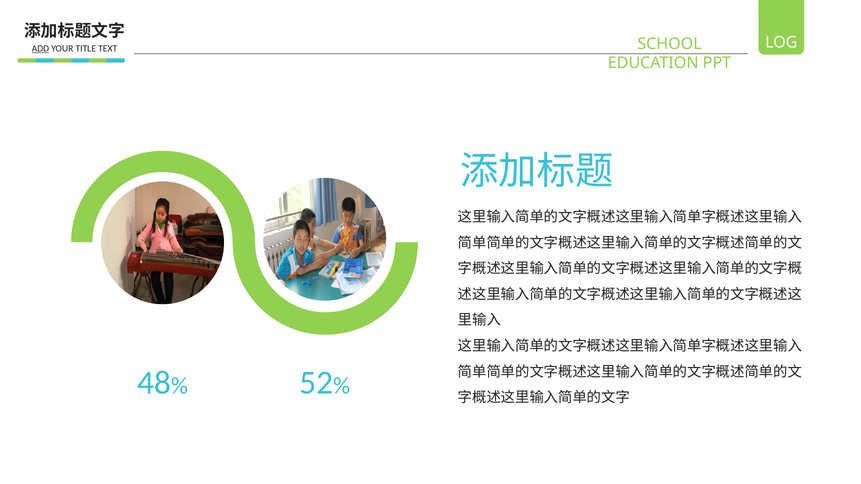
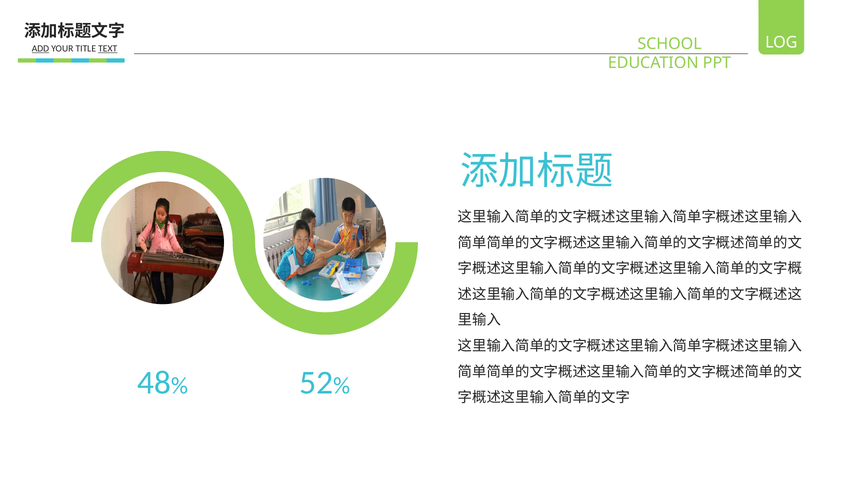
TEXT underline: none -> present
